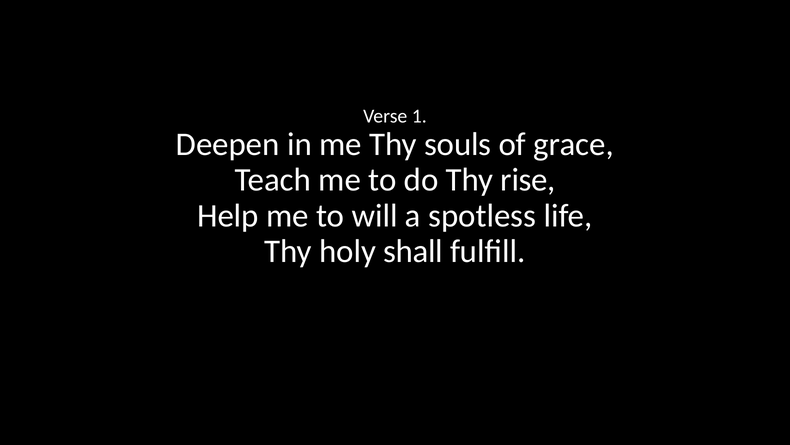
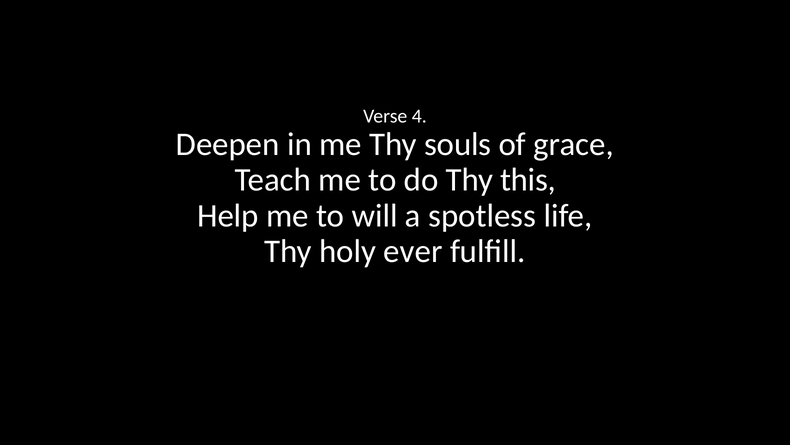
1: 1 -> 4
rise: rise -> this
shall: shall -> ever
